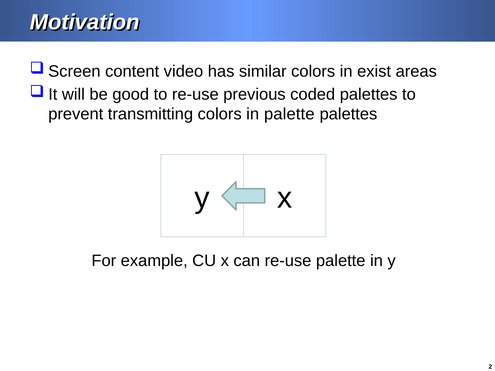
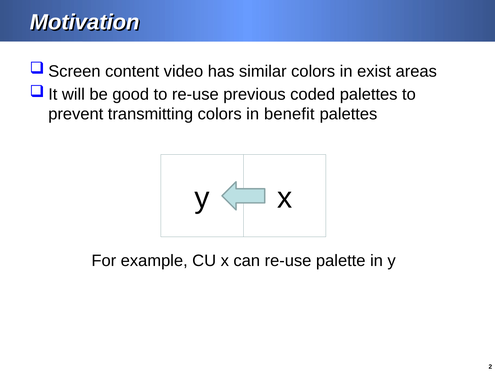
in palette: palette -> benefit
